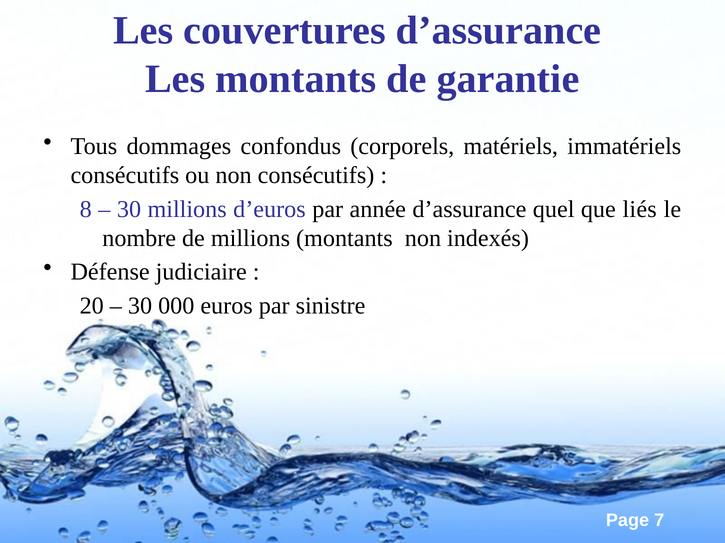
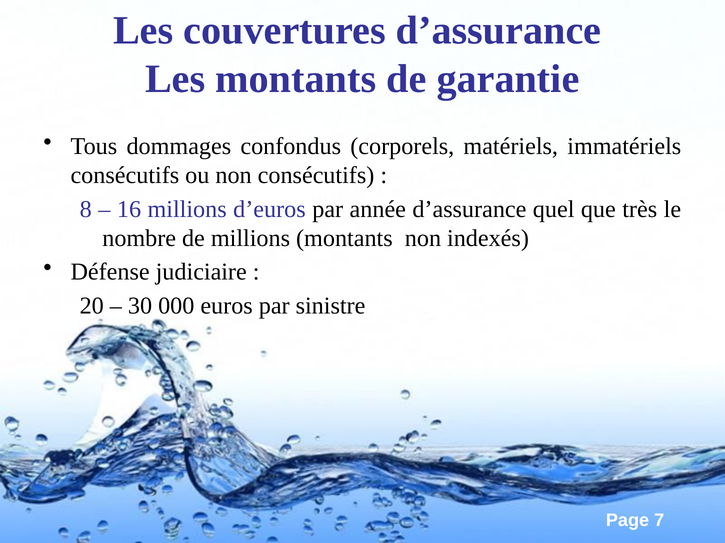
30 at (129, 209): 30 -> 16
liés: liés -> très
